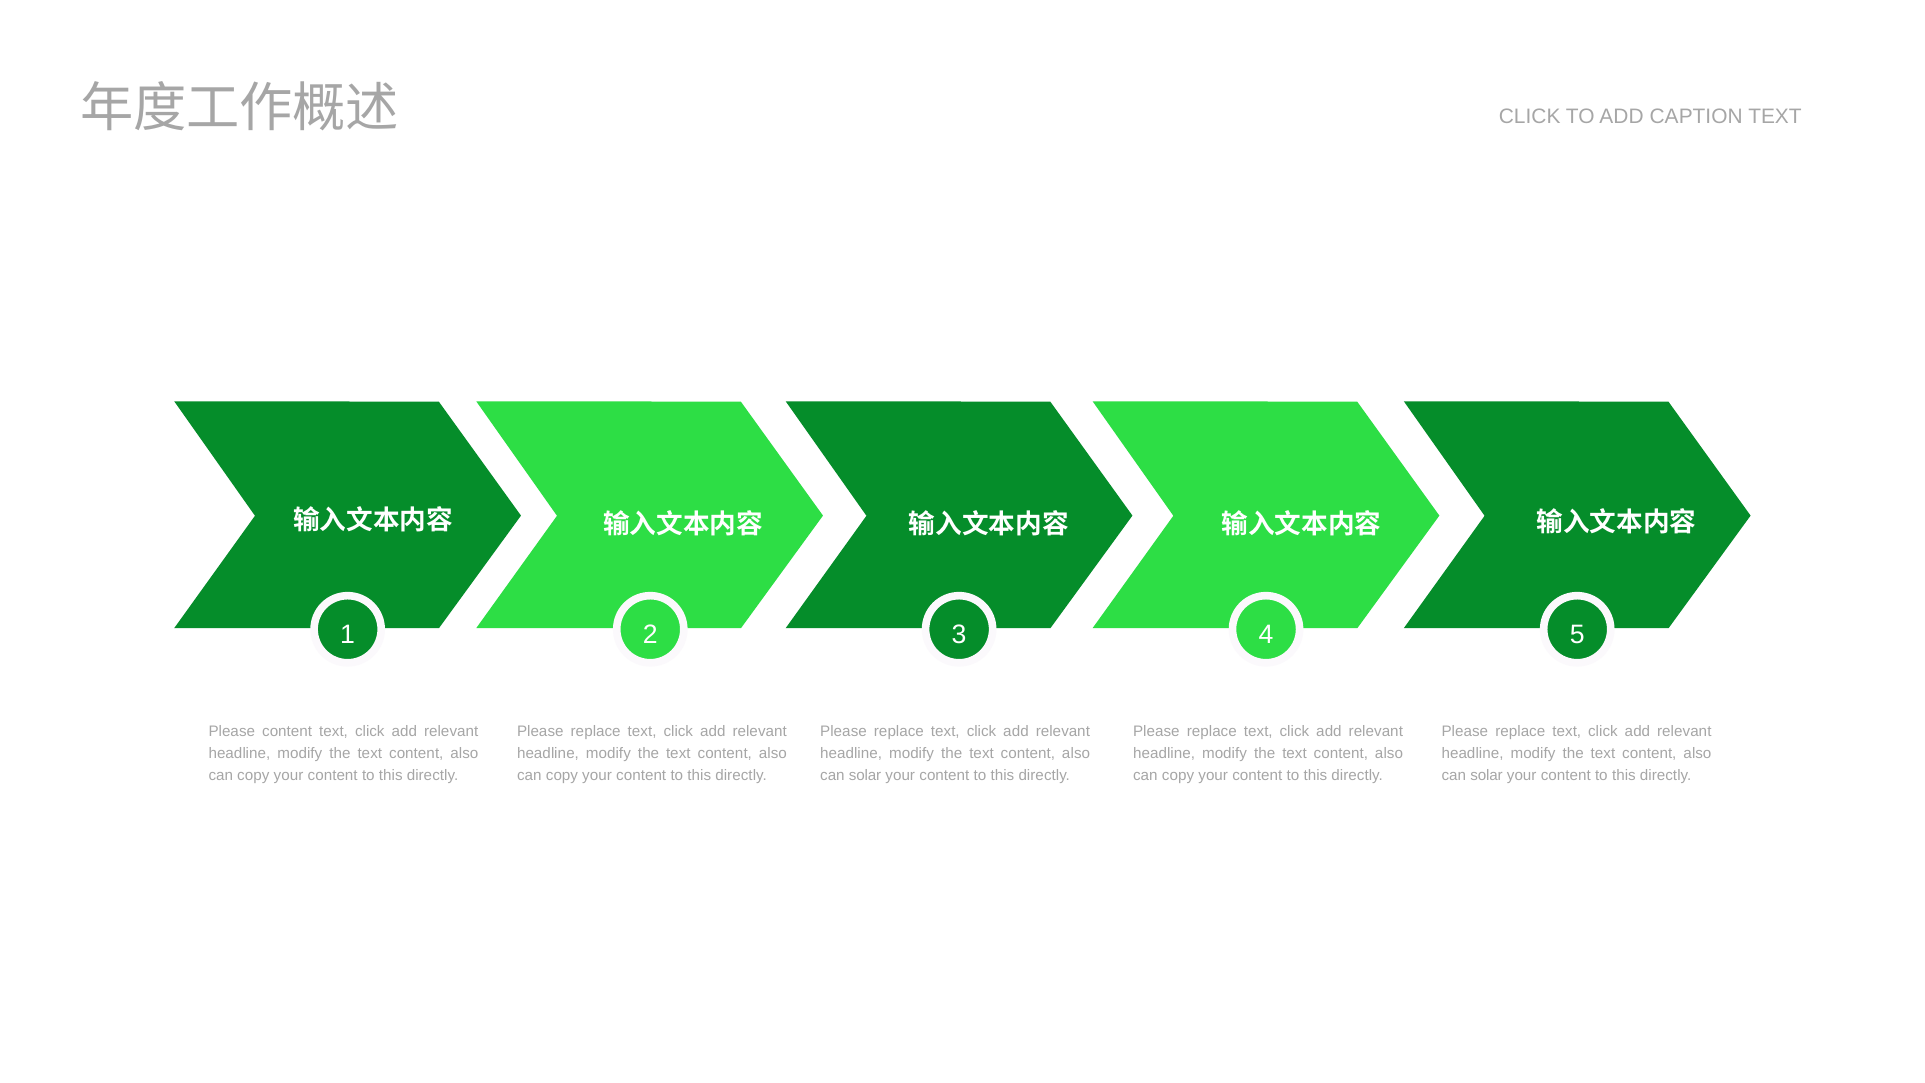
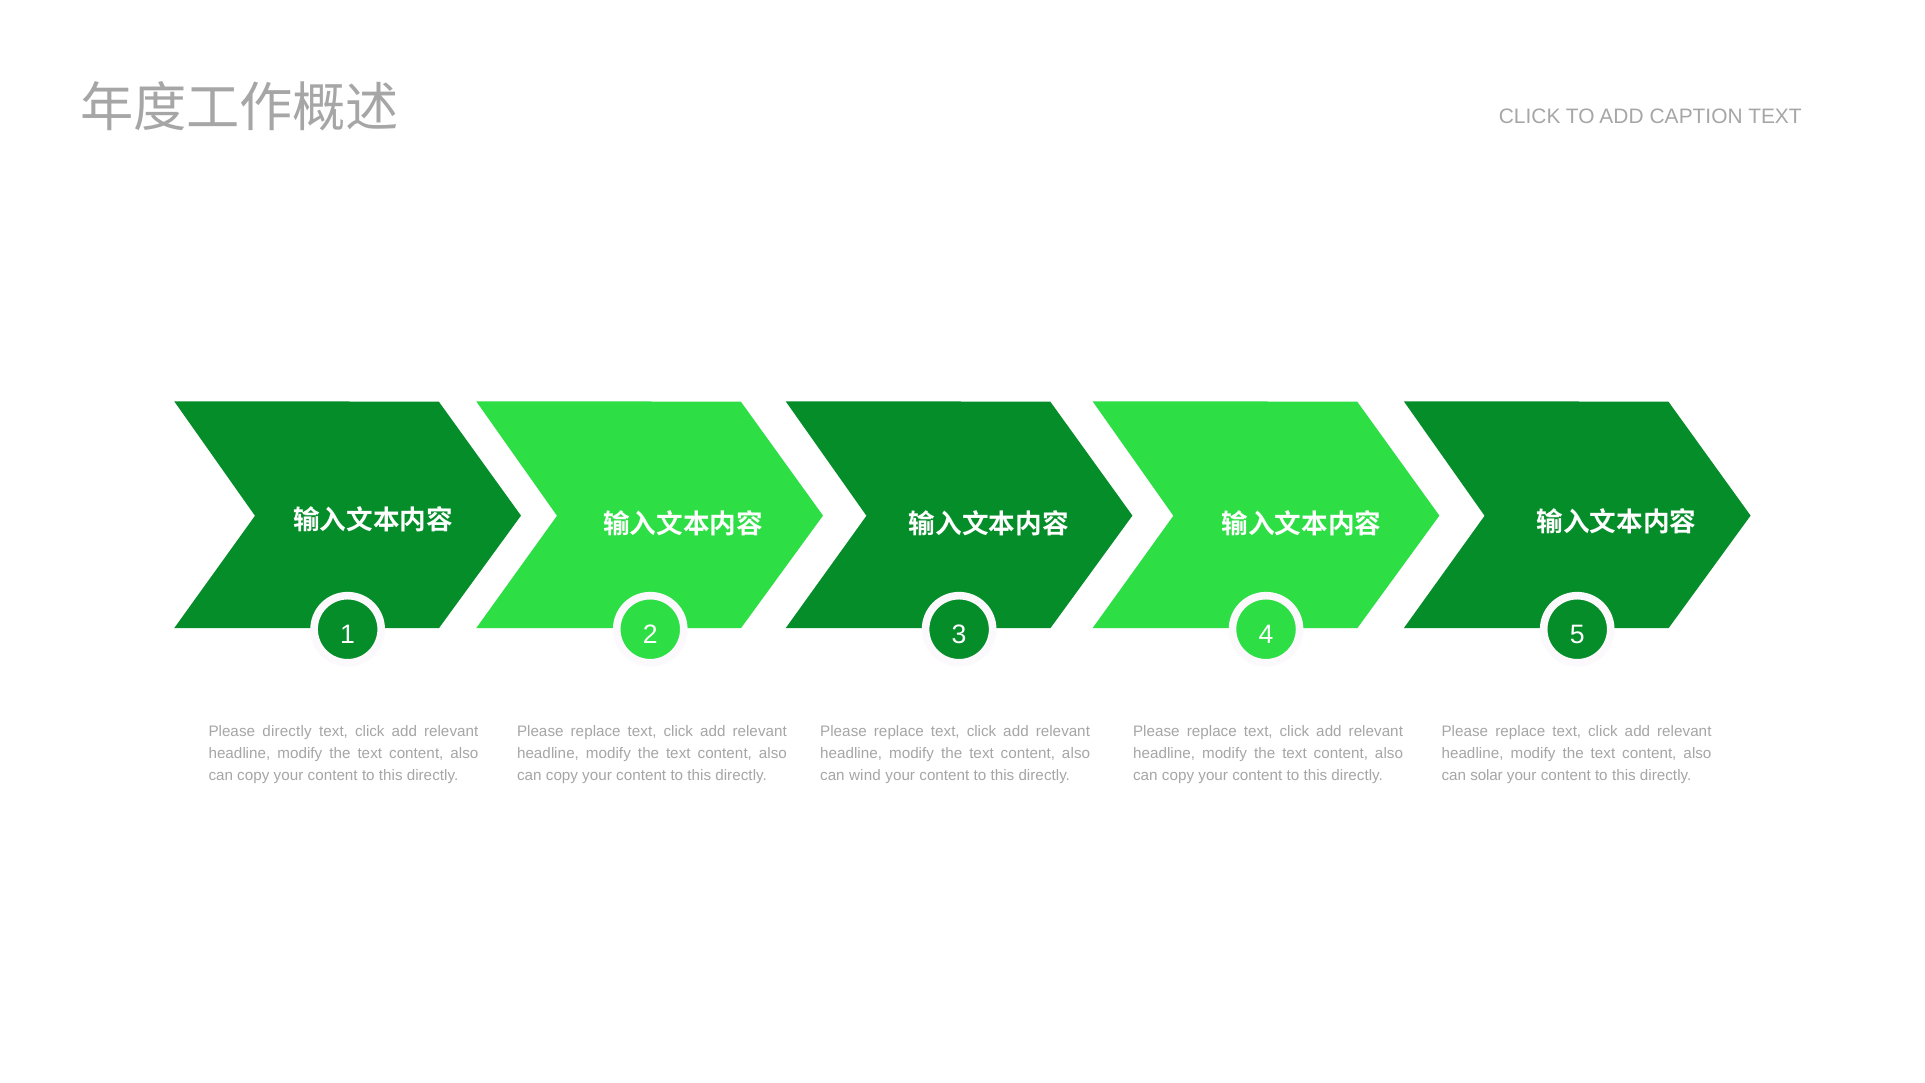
Please content: content -> directly
solar at (865, 775): solar -> wind
